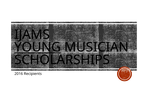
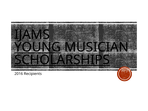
SCHOLARSHIPS underline: none -> present
